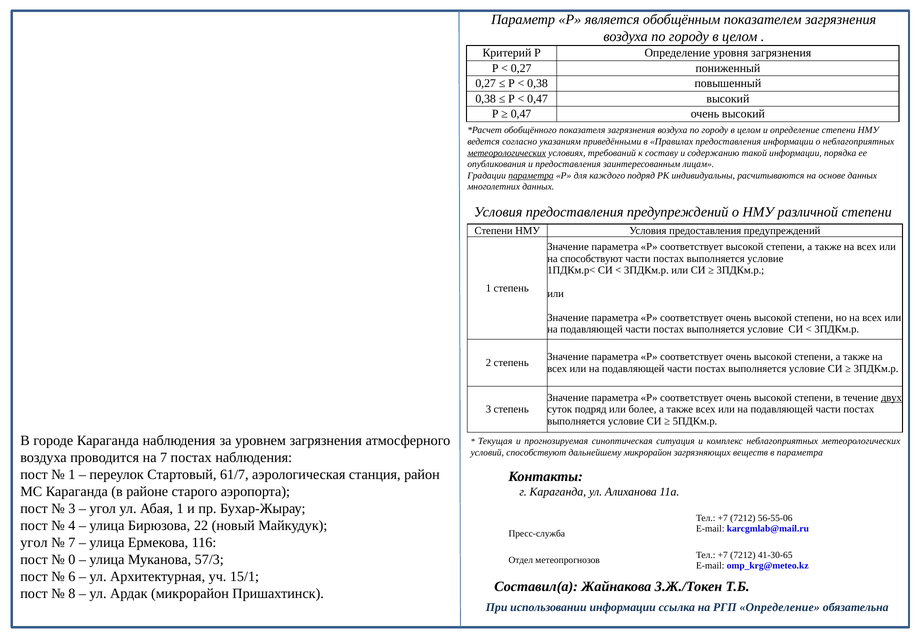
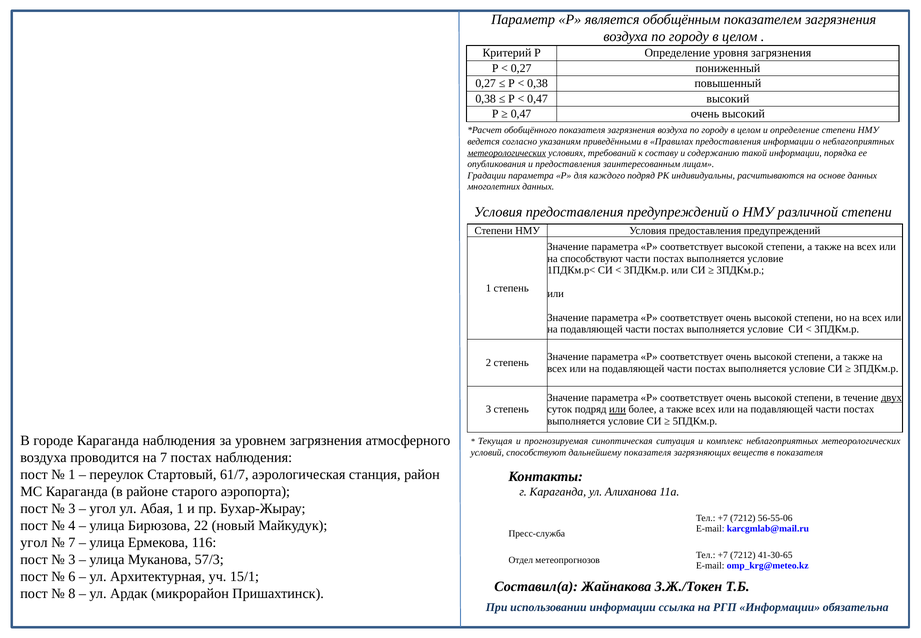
параметра at (531, 175) underline: present -> none
или at (617, 409) underline: none -> present
дальнейшему микрорайон: микрорайон -> показателя
в параметра: параметра -> показателя
0 at (72, 559): 0 -> 3
РГП Определение: Определение -> Информации
